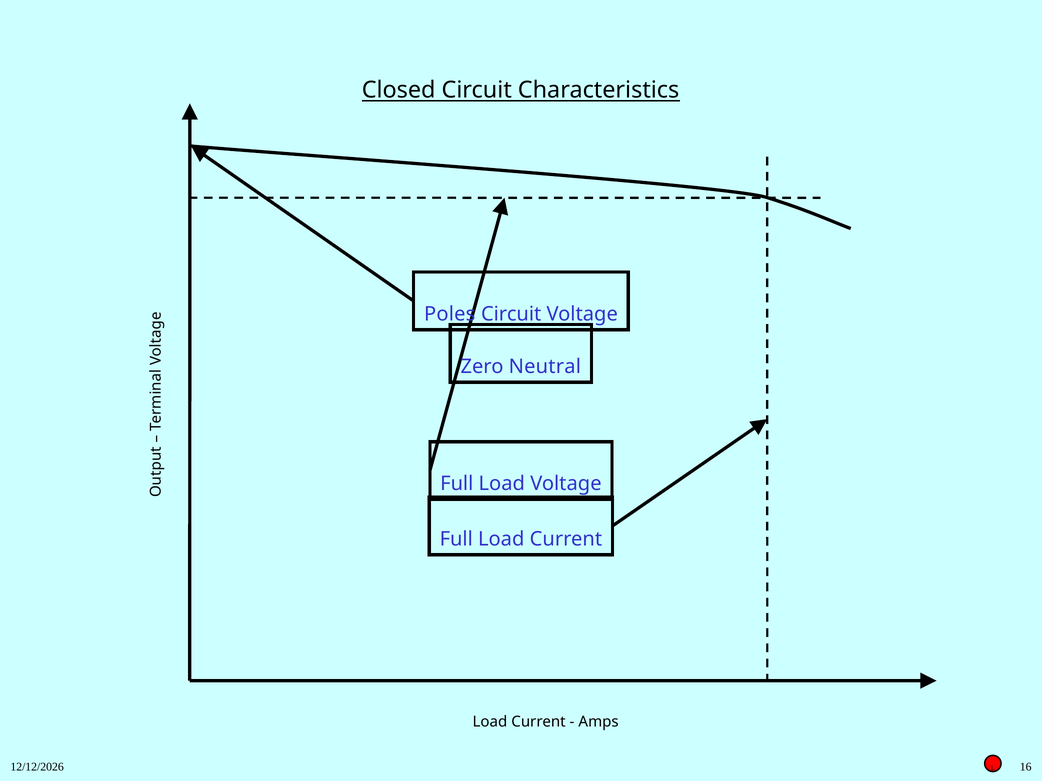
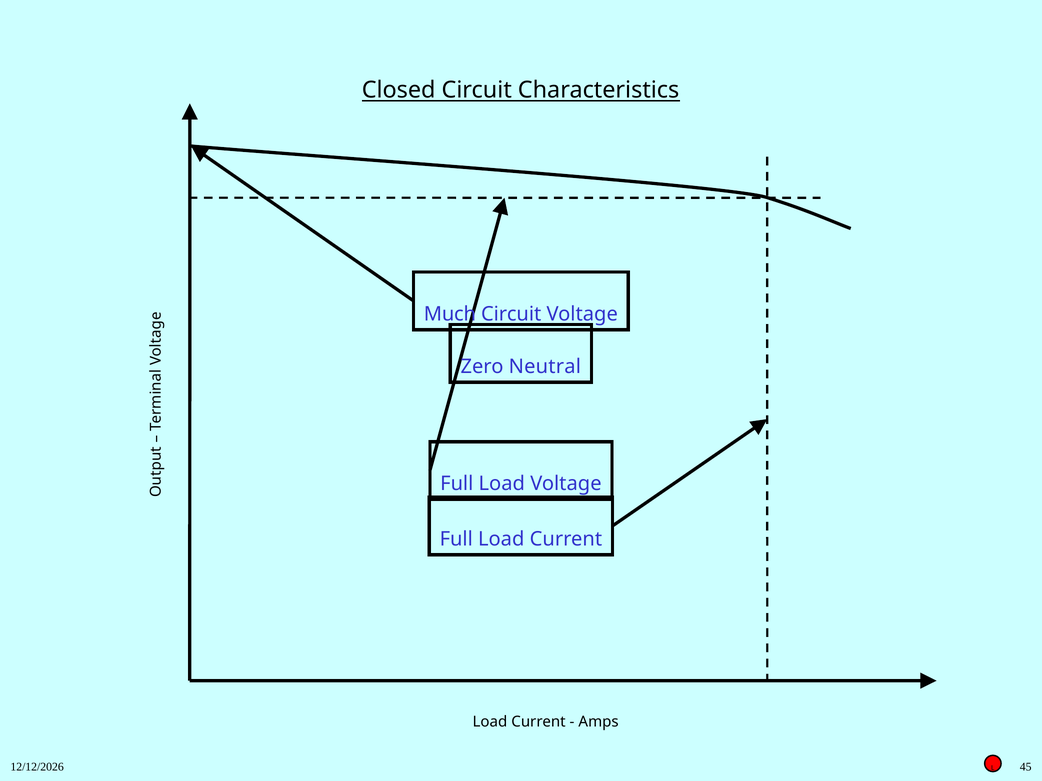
Poles: Poles -> Much
16: 16 -> 45
